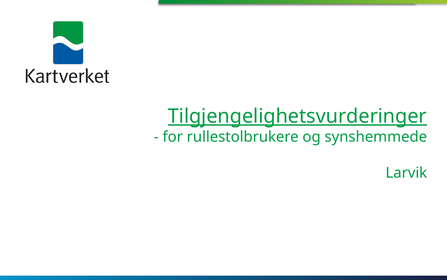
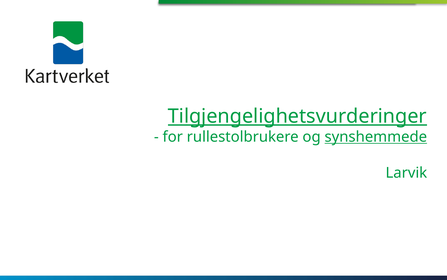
synshemmede underline: none -> present
